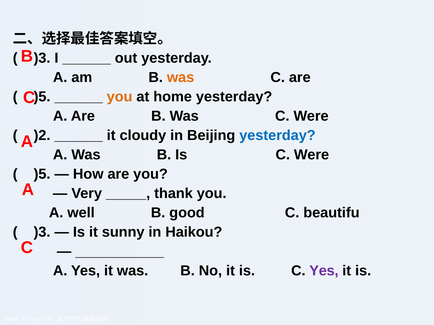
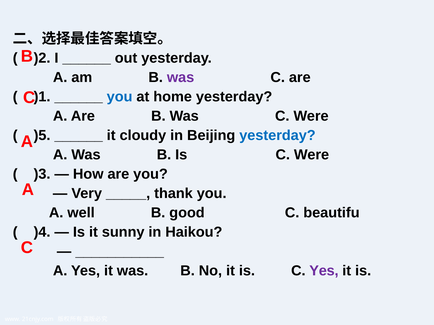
)3 at (42, 58): )3 -> )2
was at (181, 77) colour: orange -> purple
)5 at (42, 97): )5 -> )1
you at (120, 97) colour: orange -> blue
)2: )2 -> )5
)5 at (42, 174): )5 -> )3
)3 at (42, 232): )3 -> )4
